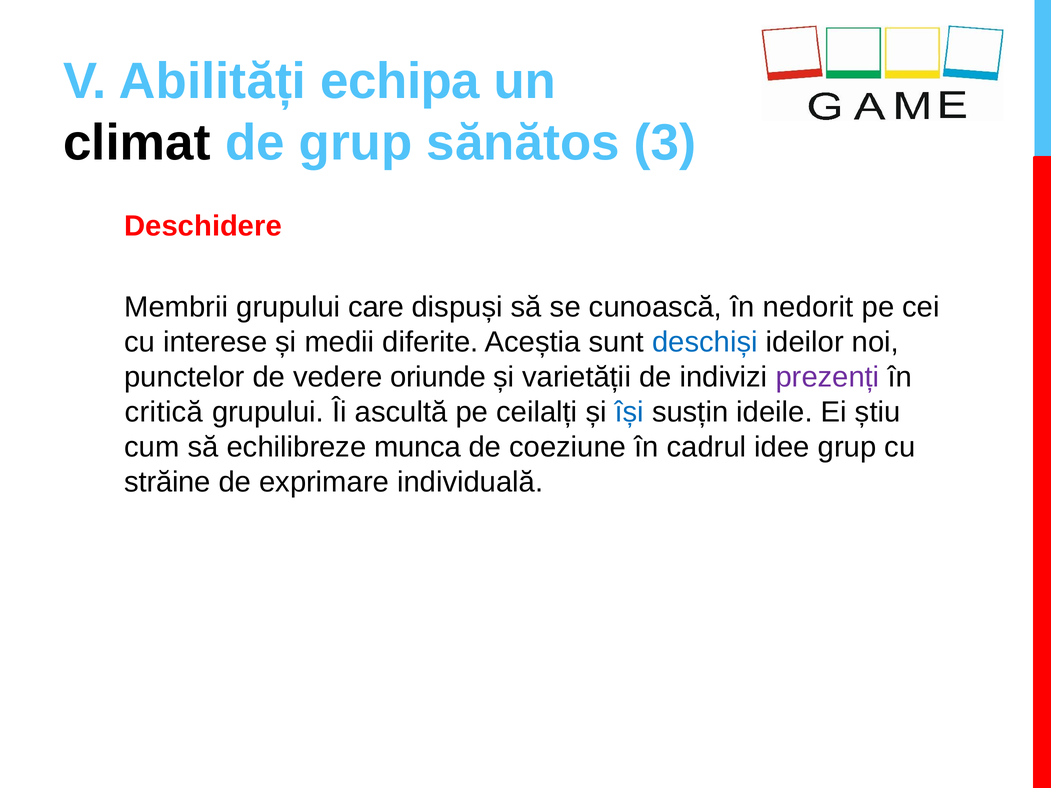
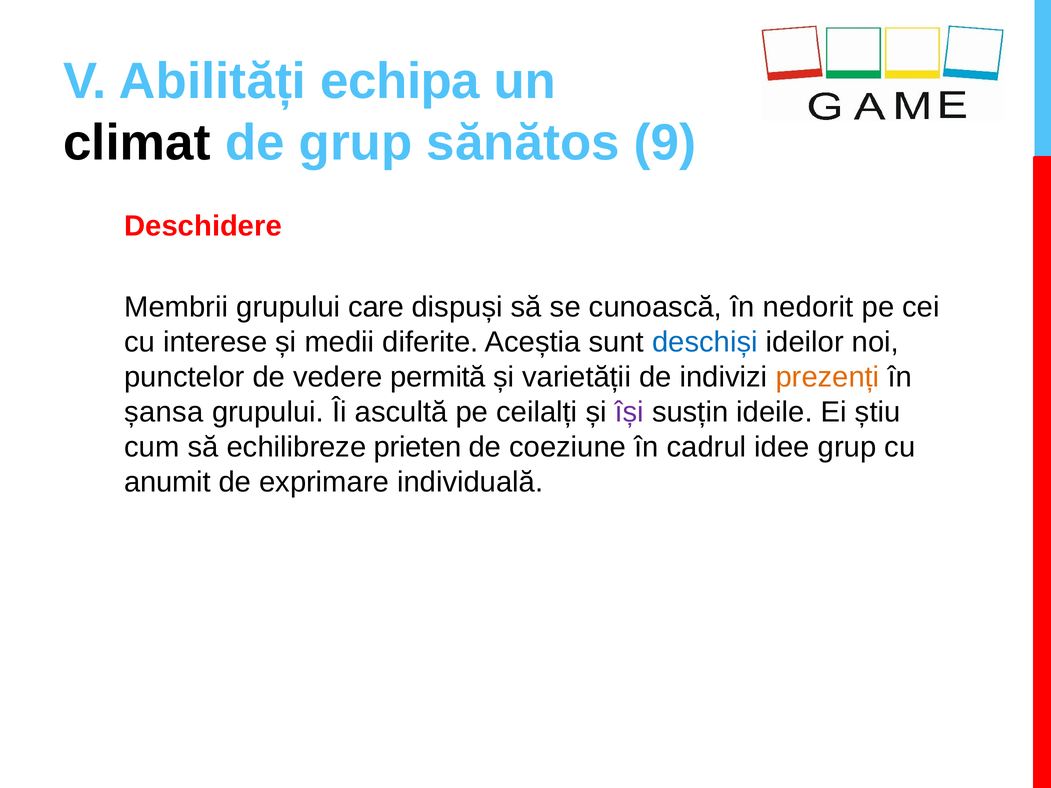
3: 3 -> 9
oriunde: oriunde -> permită
prezenți colour: purple -> orange
critică: critică -> șansa
își colour: blue -> purple
munca: munca -> prieten
străine: străine -> anumit
